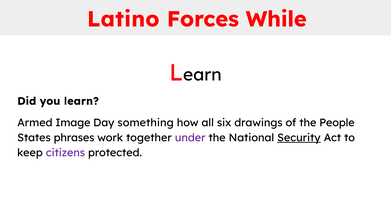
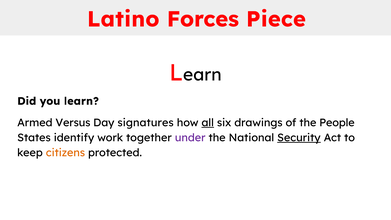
While: While -> Piece
Image: Image -> Versus
something: something -> signatures
all underline: none -> present
phrases: phrases -> identify
citizens colour: purple -> orange
